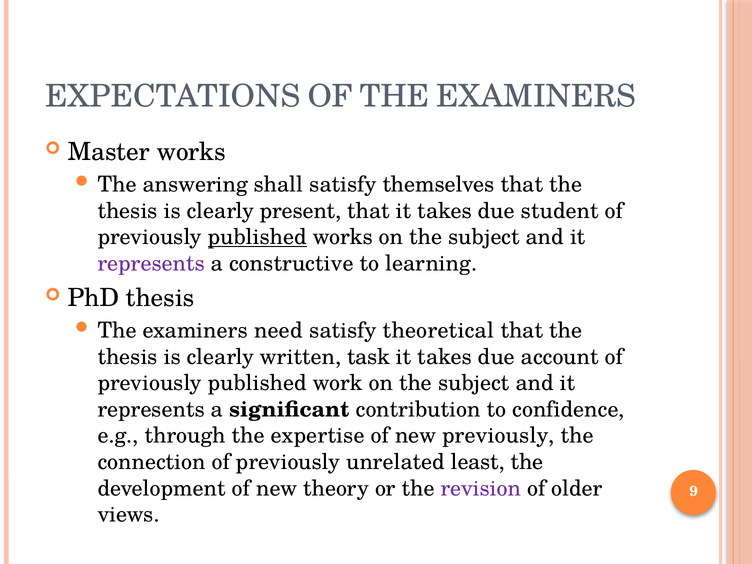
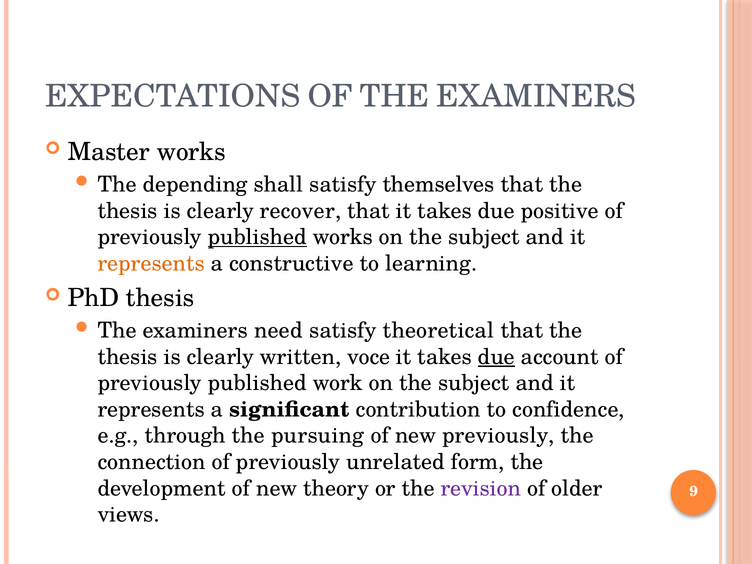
answering: answering -> depending
present: present -> recover
student: student -> positive
represents at (151, 263) colour: purple -> orange
task: task -> voce
due at (496, 357) underline: none -> present
expertise: expertise -> pursuing
least: least -> form
